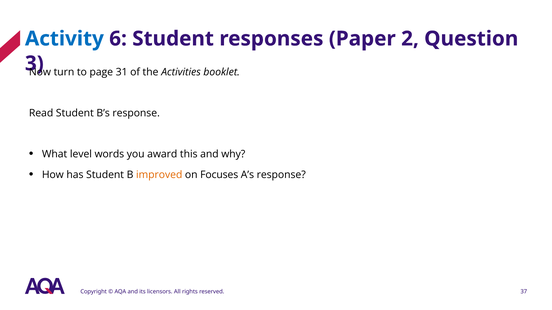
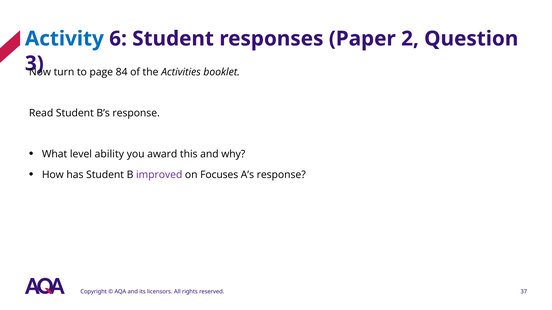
31: 31 -> 84
words: words -> ability
improved colour: orange -> purple
